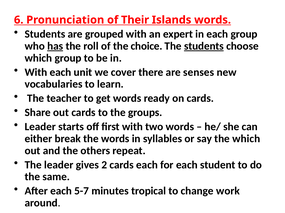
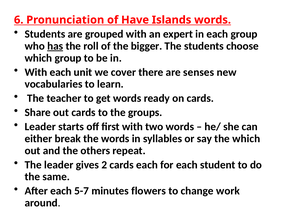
Their: Their -> Have
choice: choice -> bigger
students at (204, 46) underline: present -> none
tropical: tropical -> flowers
